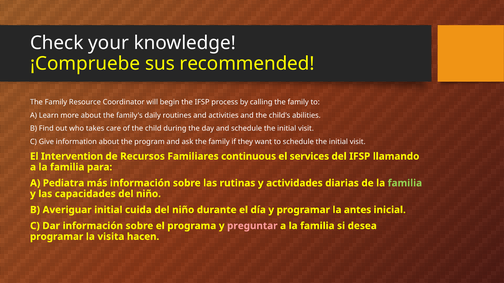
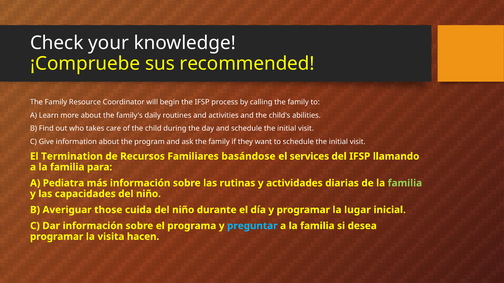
Intervention: Intervention -> Termination
continuous: continuous -> basándose
Averiguar initial: initial -> those
antes: antes -> lugar
preguntar colour: pink -> light blue
